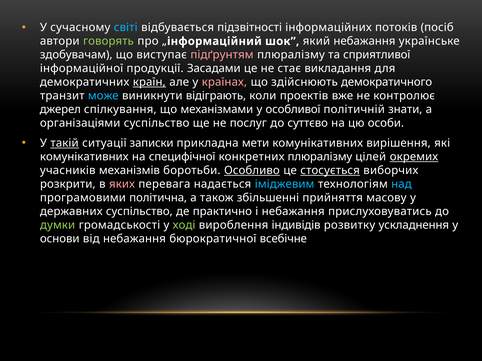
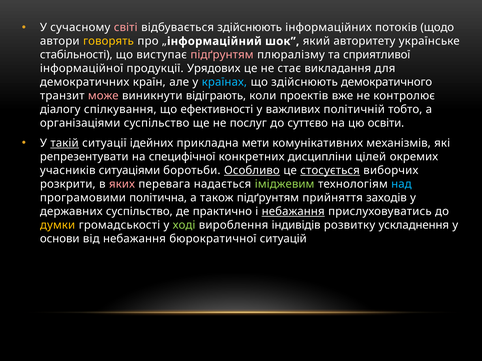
світі colour: light blue -> pink
відбувається підзвітності: підзвітності -> здійснюють
посіб: посіб -> щодо
говорять colour: light green -> yellow
який небажання: небажання -> авторитету
здобувачам: здобувачам -> стабільності
Засадами: Засадами -> Урядових
країн underline: present -> none
країнах colour: pink -> light blue
може colour: light blue -> pink
джерел: джерел -> діалогу
механізмами: механізмами -> ефективності
особливої: особливої -> важливих
знати: знати -> тобто
особи: особи -> освіти
записки: записки -> ідейних
вирішення: вирішення -> механізмів
комунікативних at (84, 157): комунікативних -> репрезентувати
конкретних плюралізму: плюралізму -> дисципліни
окремих underline: present -> none
механізмів: механізмів -> ситуаціями
іміджевим colour: light blue -> light green
також збільшенні: збільшенні -> підґрунтям
масову: масову -> заходів
небажання at (293, 212) underline: none -> present
думки colour: light green -> yellow
всебічне: всебічне -> ситуацій
